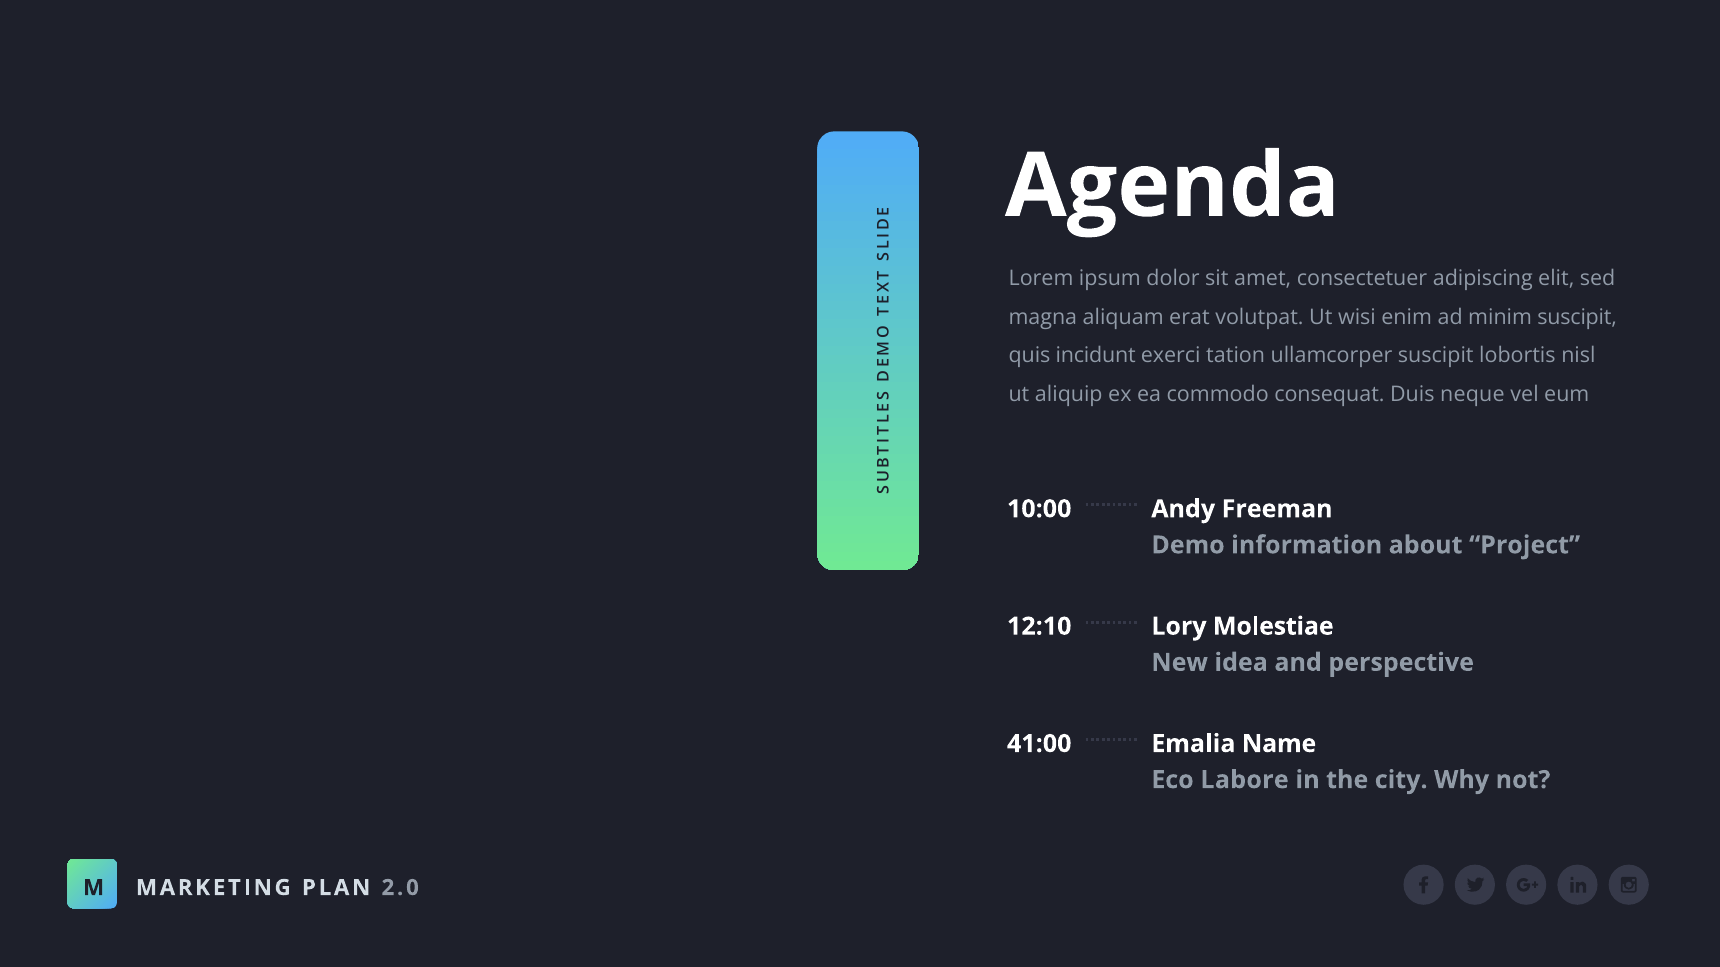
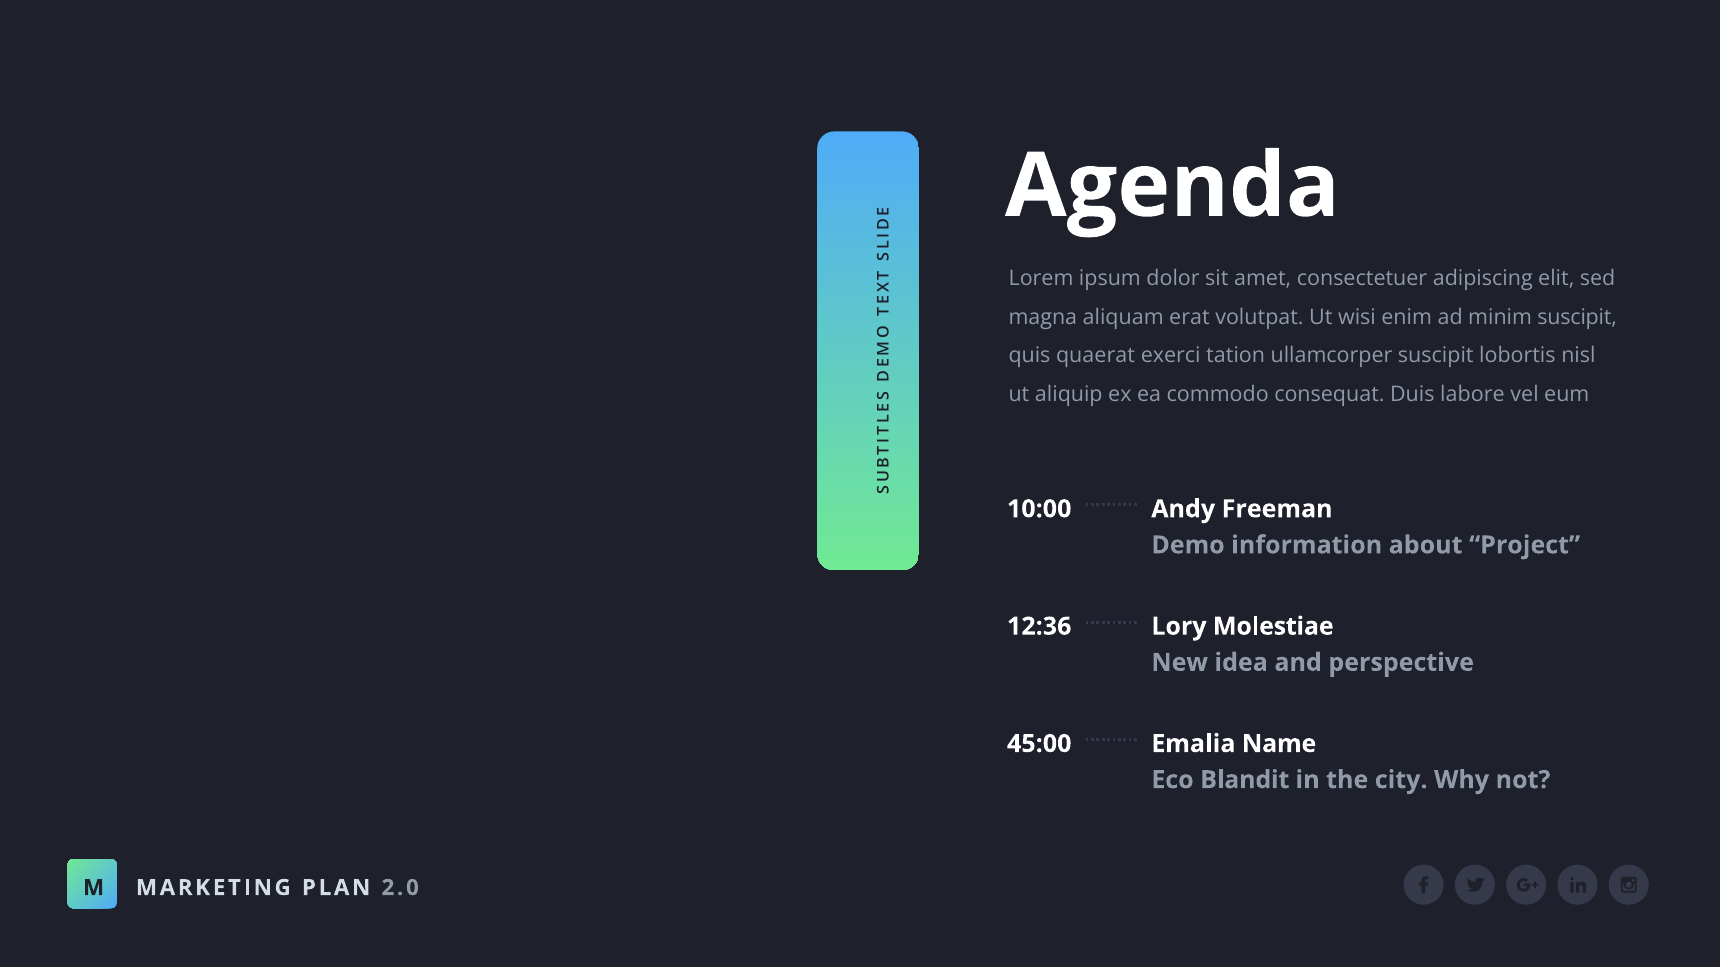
incidunt: incidunt -> quaerat
neque: neque -> labore
12:10: 12:10 -> 12:36
41:00: 41:00 -> 45:00
Labore: Labore -> Blandit
